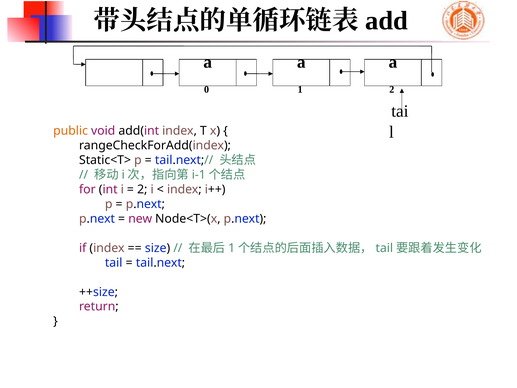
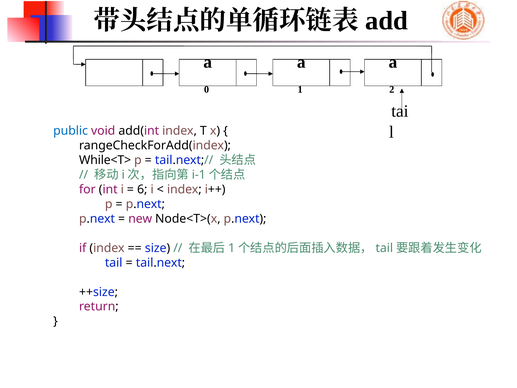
public colour: orange -> blue
Static<T>: Static<T> -> While<T>
2 at (142, 189): 2 -> 6
